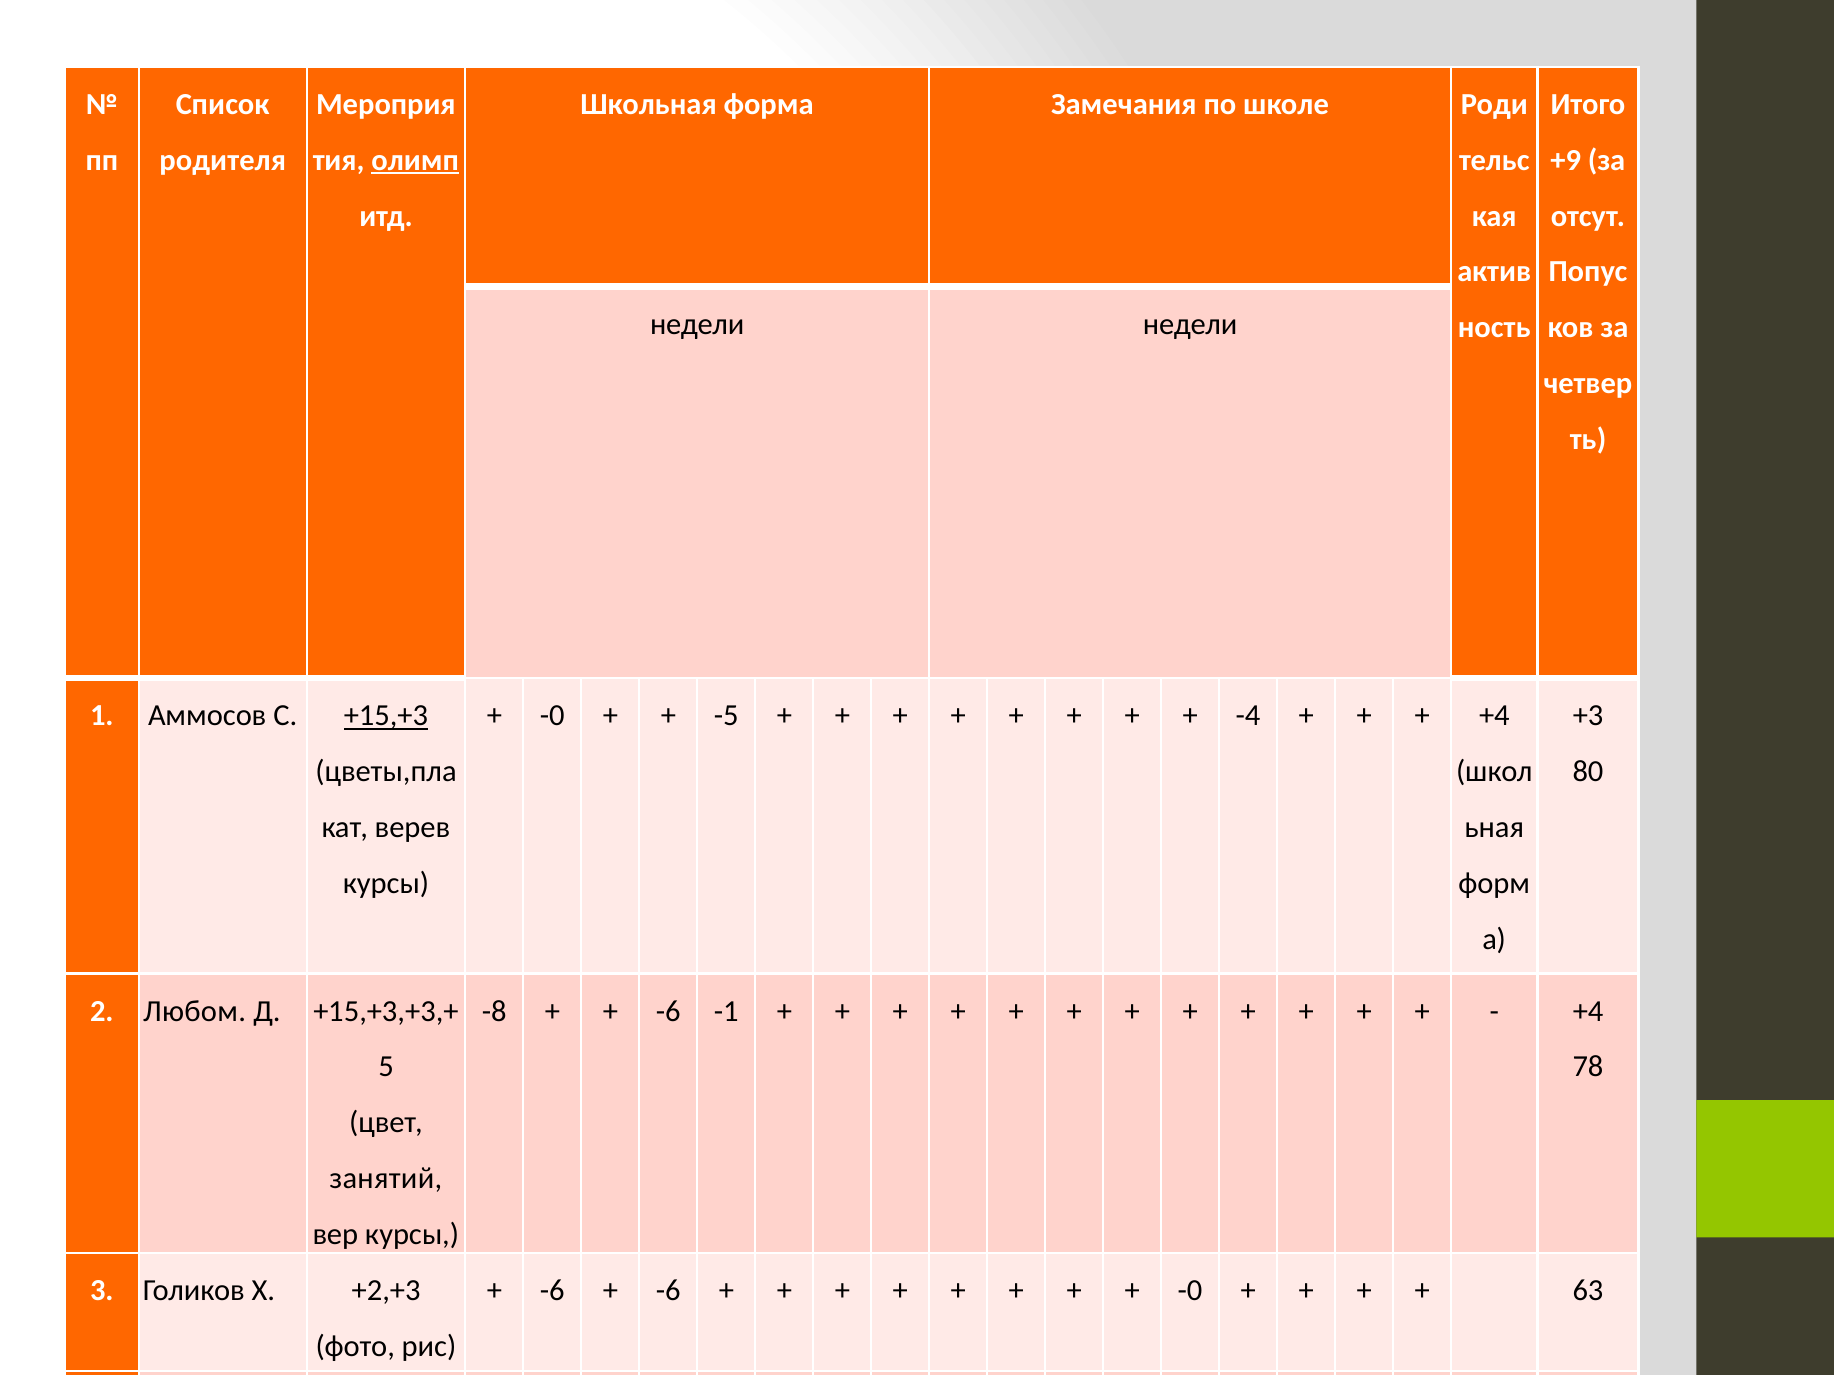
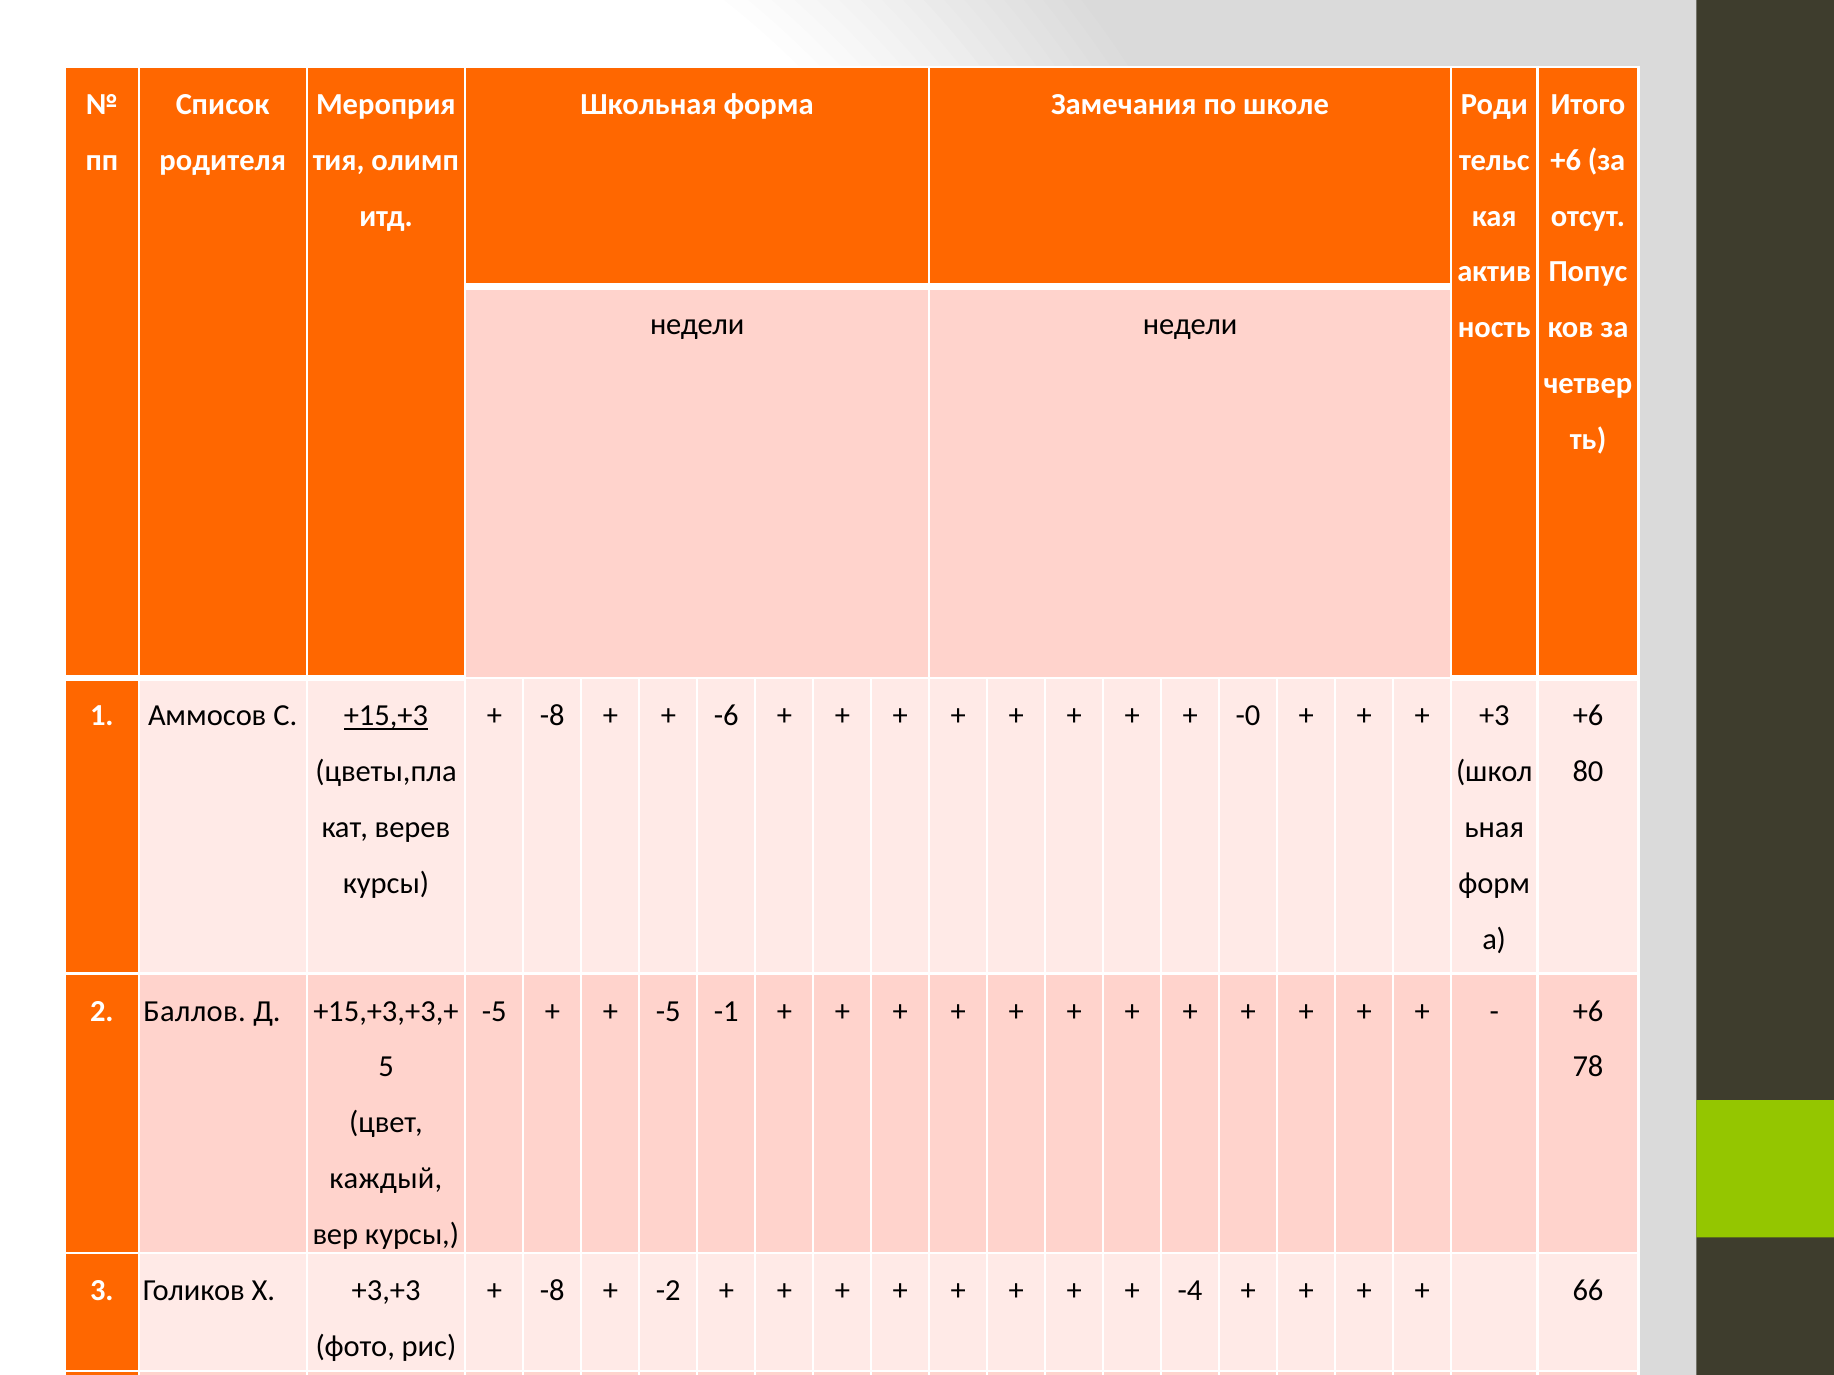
олимп underline: present -> none
+9 at (1566, 160): +9 -> +6
-0 at (552, 716): -0 -> -8
-5: -5 -> -6
-4: -4 -> -0
+4 at (1494, 716): +4 -> +3
+3 at (1588, 716): +3 -> +6
Любом: Любом -> Баллов
-8 at (494, 1011): -8 -> -5
-6 at (668, 1011): -6 -> -5
+4 at (1588, 1011): +4 -> +6
занятий: занятий -> каждый
+2,+3: +2,+3 -> +3,+3
-6 at (552, 1291): -6 -> -8
-6 at (668, 1291): -6 -> -2
-0 at (1190, 1291): -0 -> -4
63: 63 -> 66
